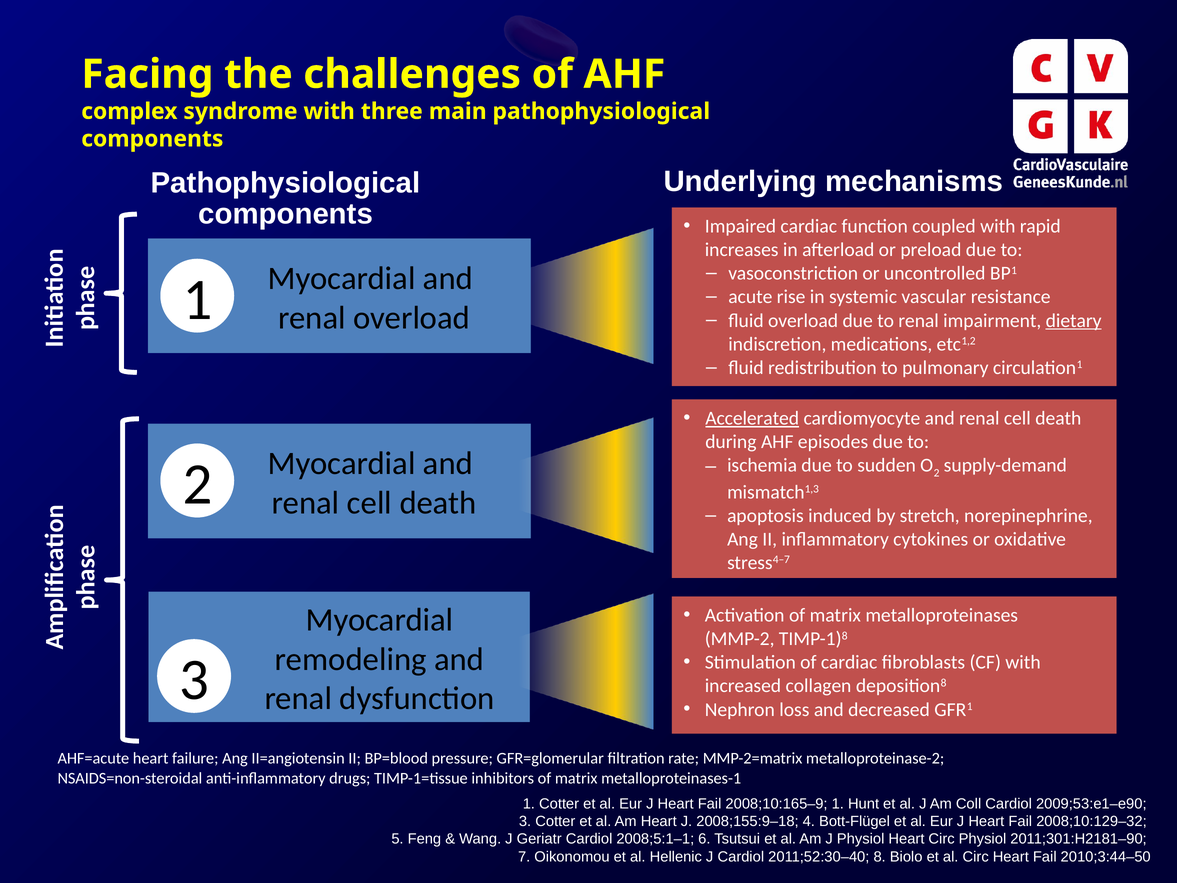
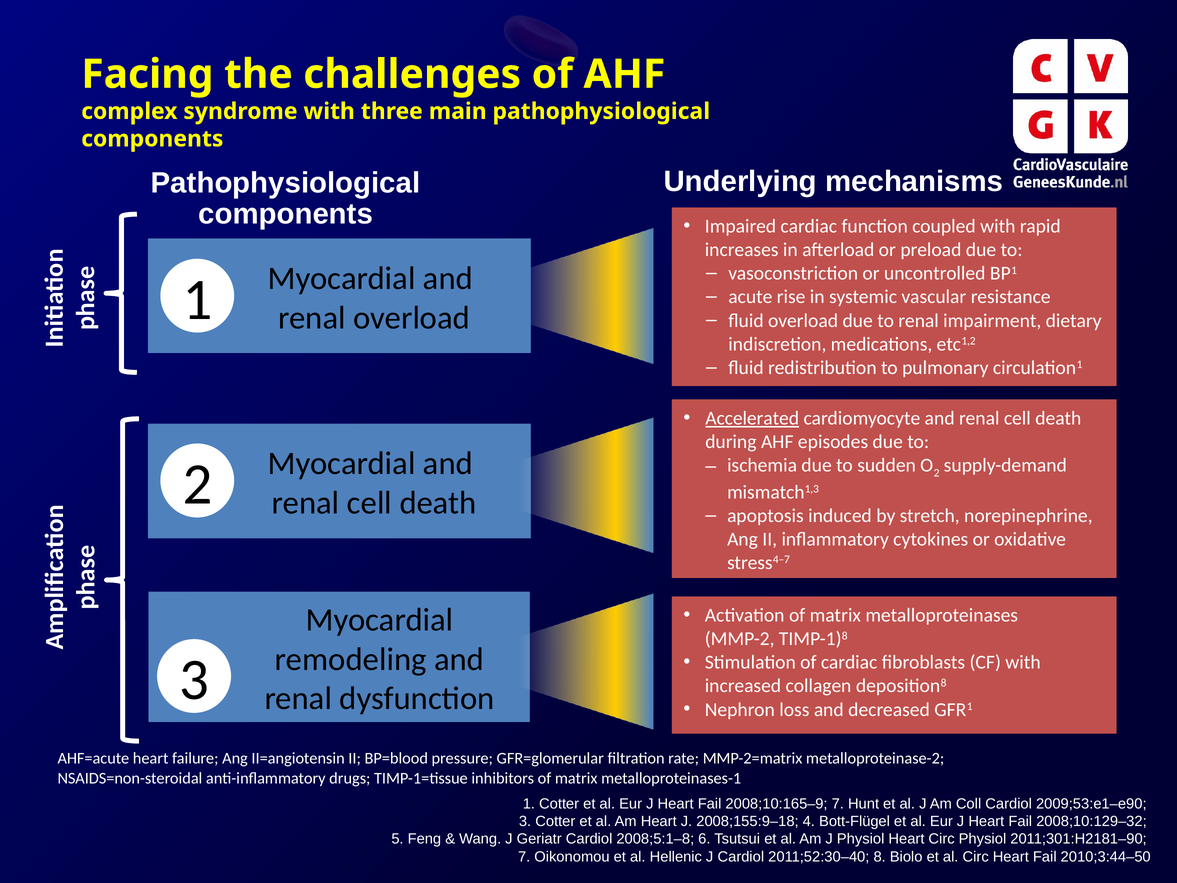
dietary underline: present -> none
2008;10:165–9 1: 1 -> 7
2008;5:1–1: 2008;5:1–1 -> 2008;5:1–8
